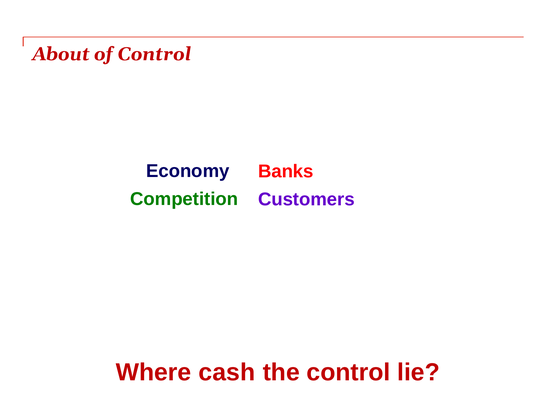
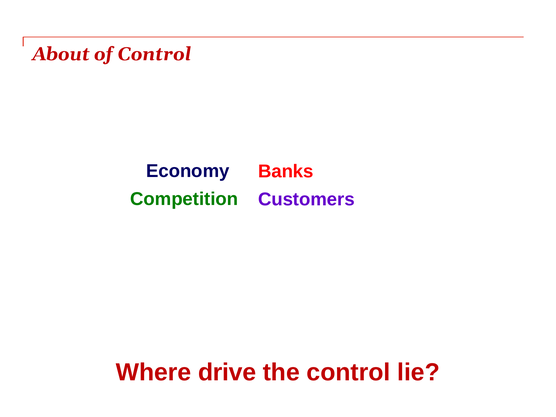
cash: cash -> drive
